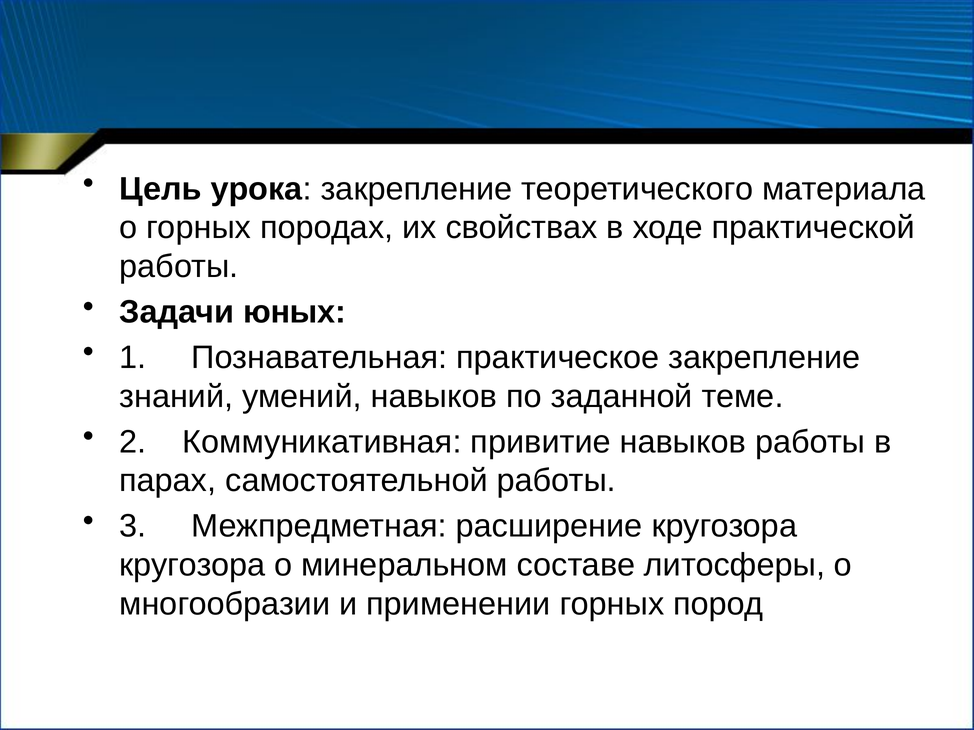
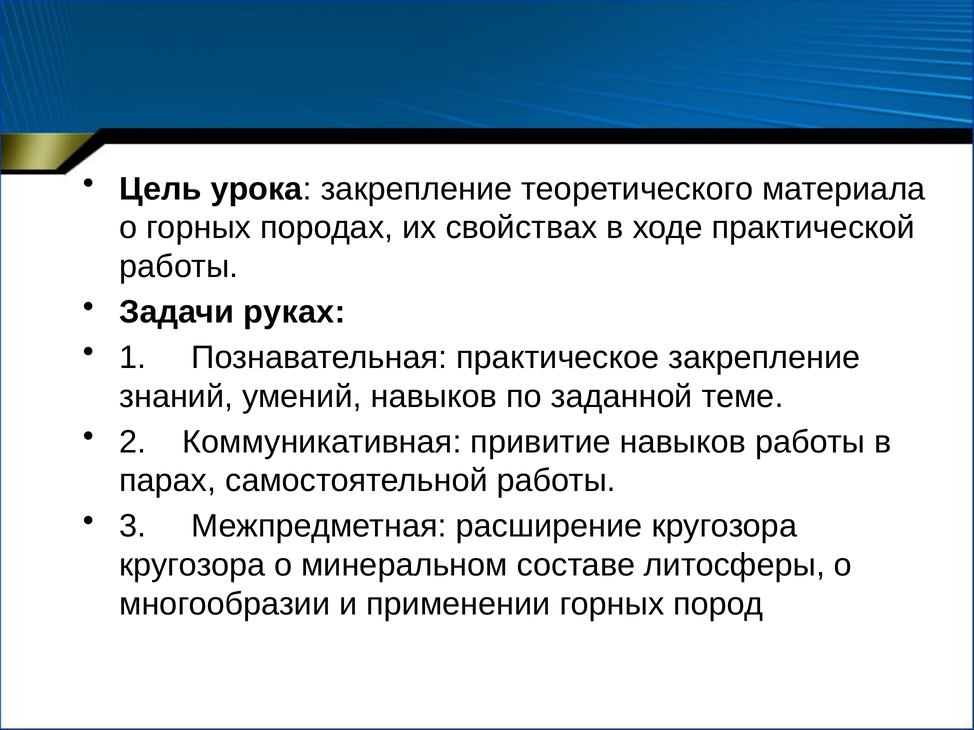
юных: юных -> руках
